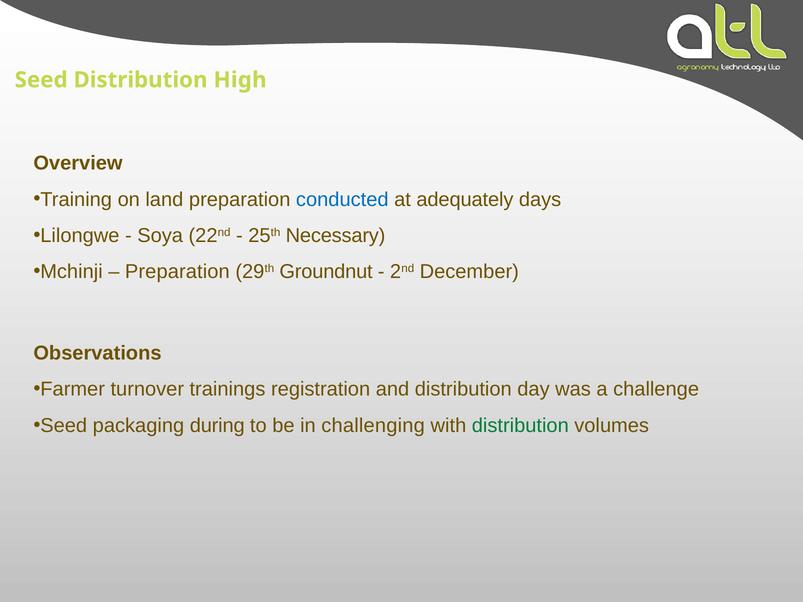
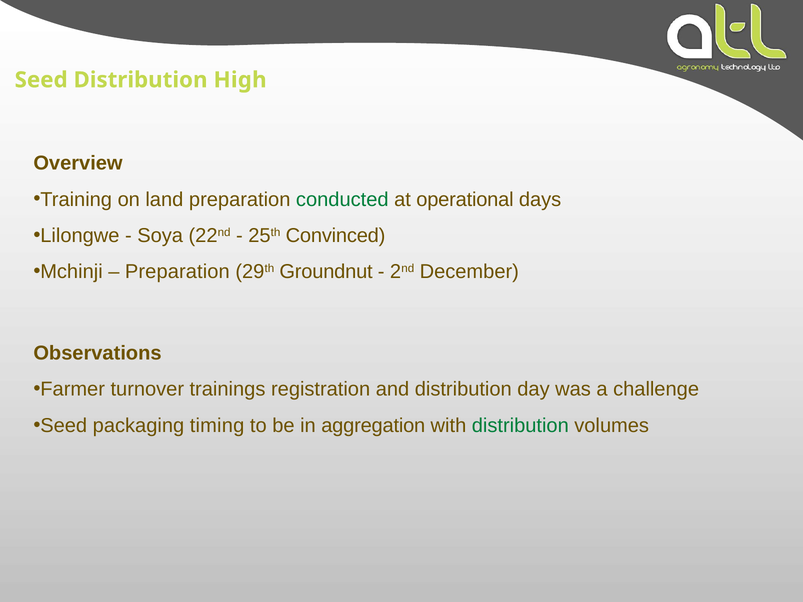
conducted colour: blue -> green
adequately: adequately -> operational
Necessary: Necessary -> Convinced
during: during -> timing
challenging: challenging -> aggregation
